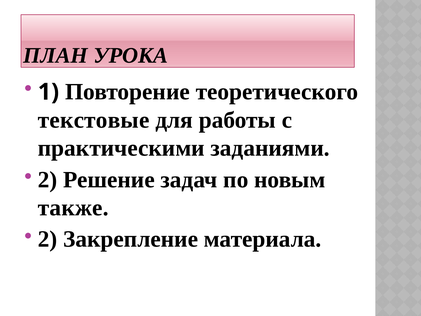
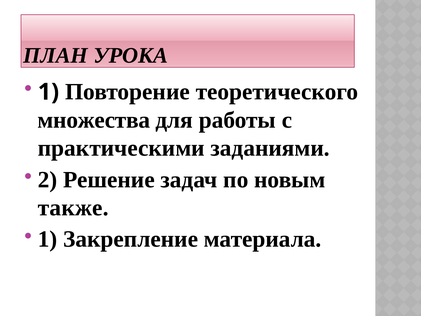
текстовые: текстовые -> множества
2 at (48, 239): 2 -> 1
